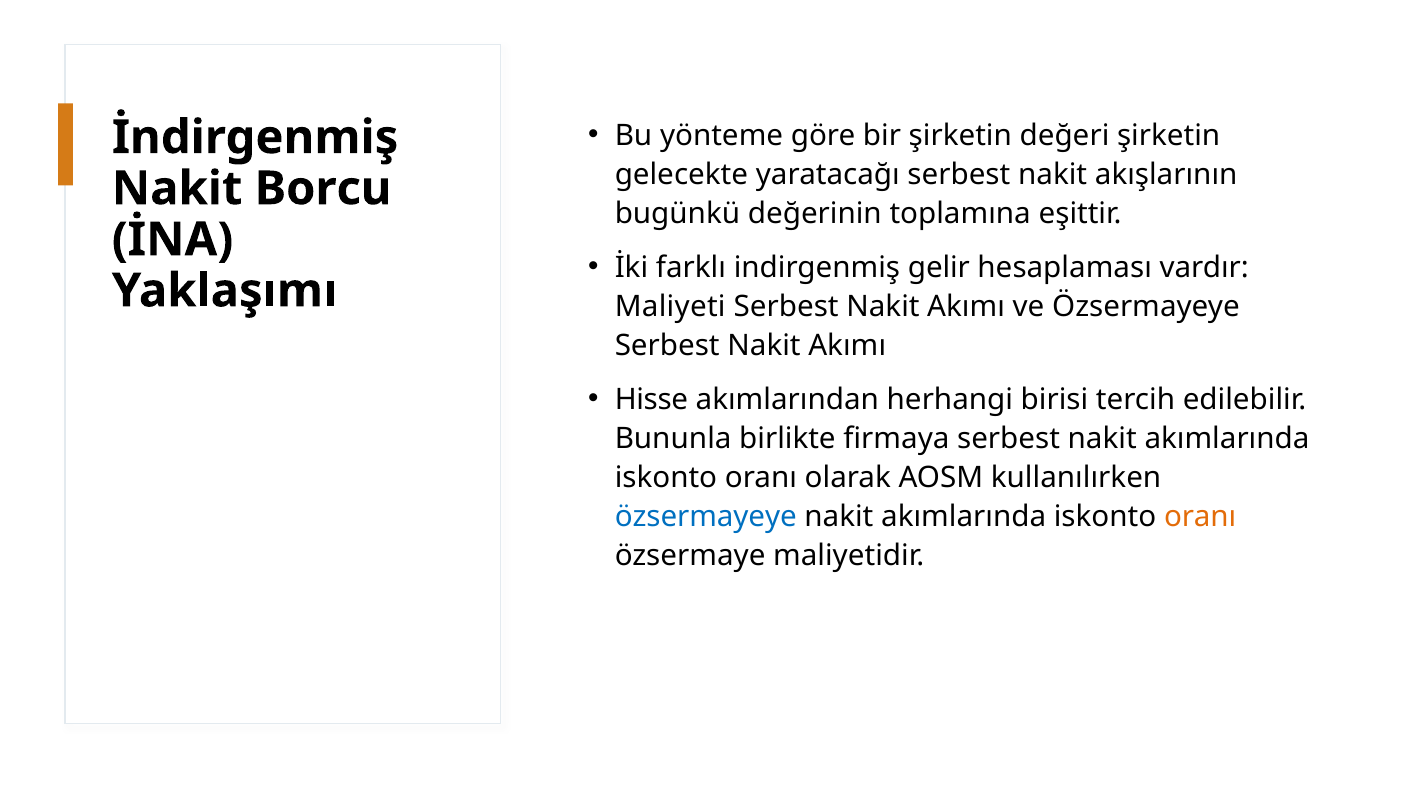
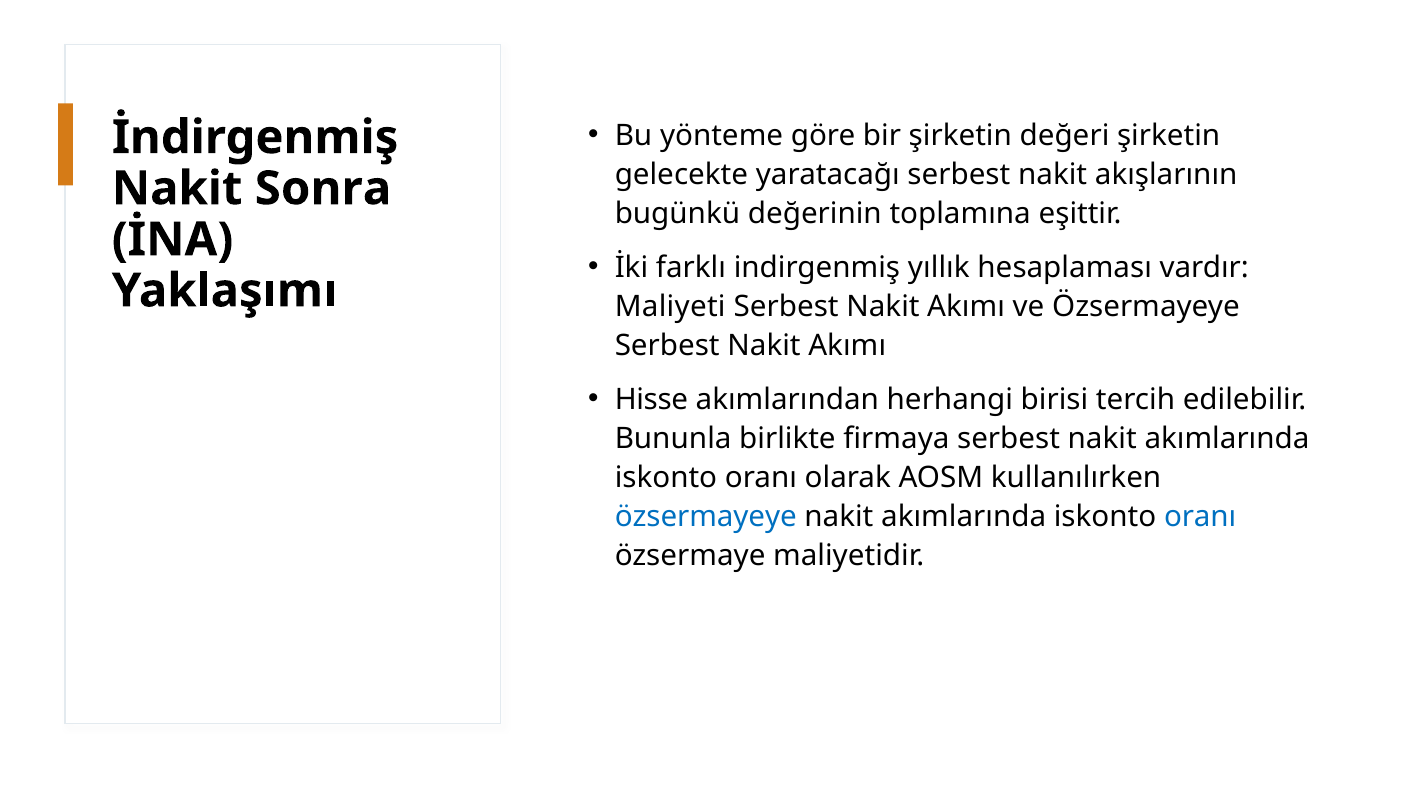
Borcu: Borcu -> Sonra
gelir: gelir -> yıllık
oranı at (1200, 517) colour: orange -> blue
